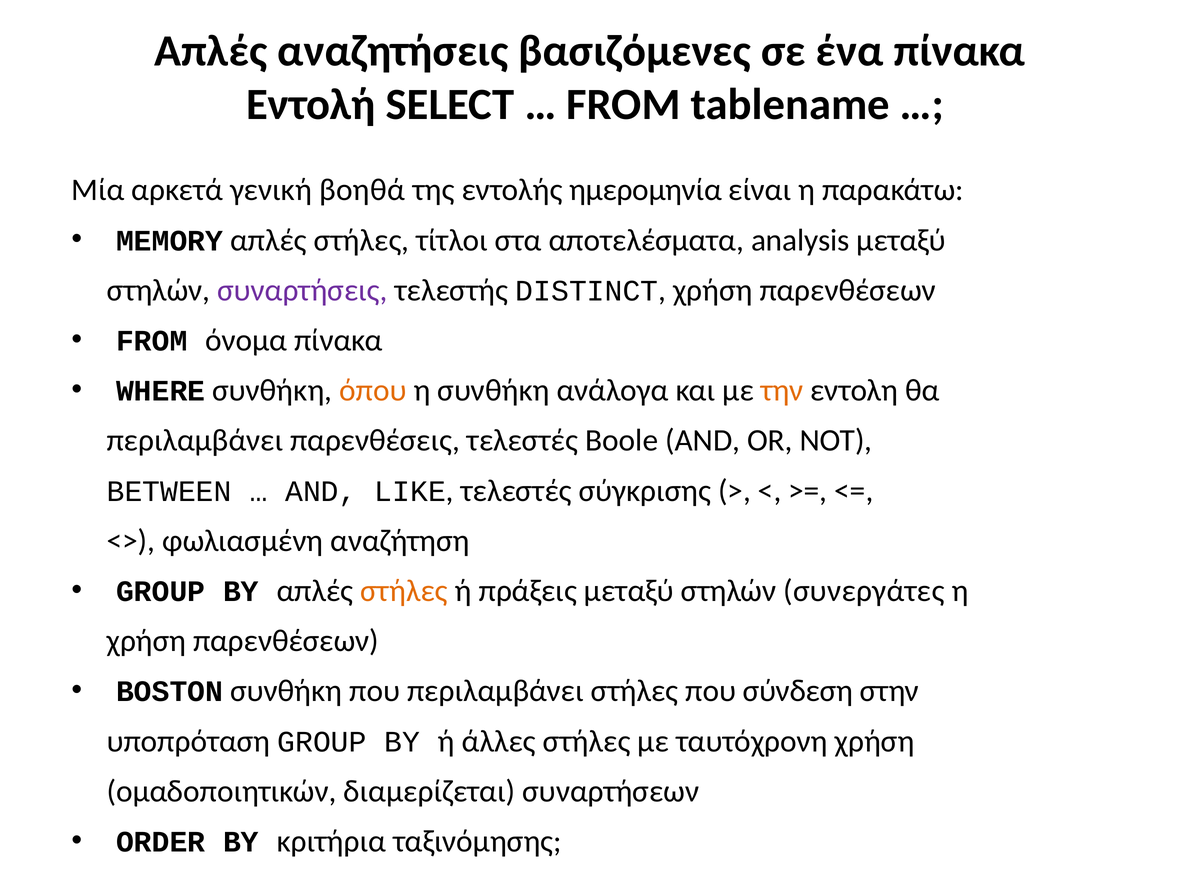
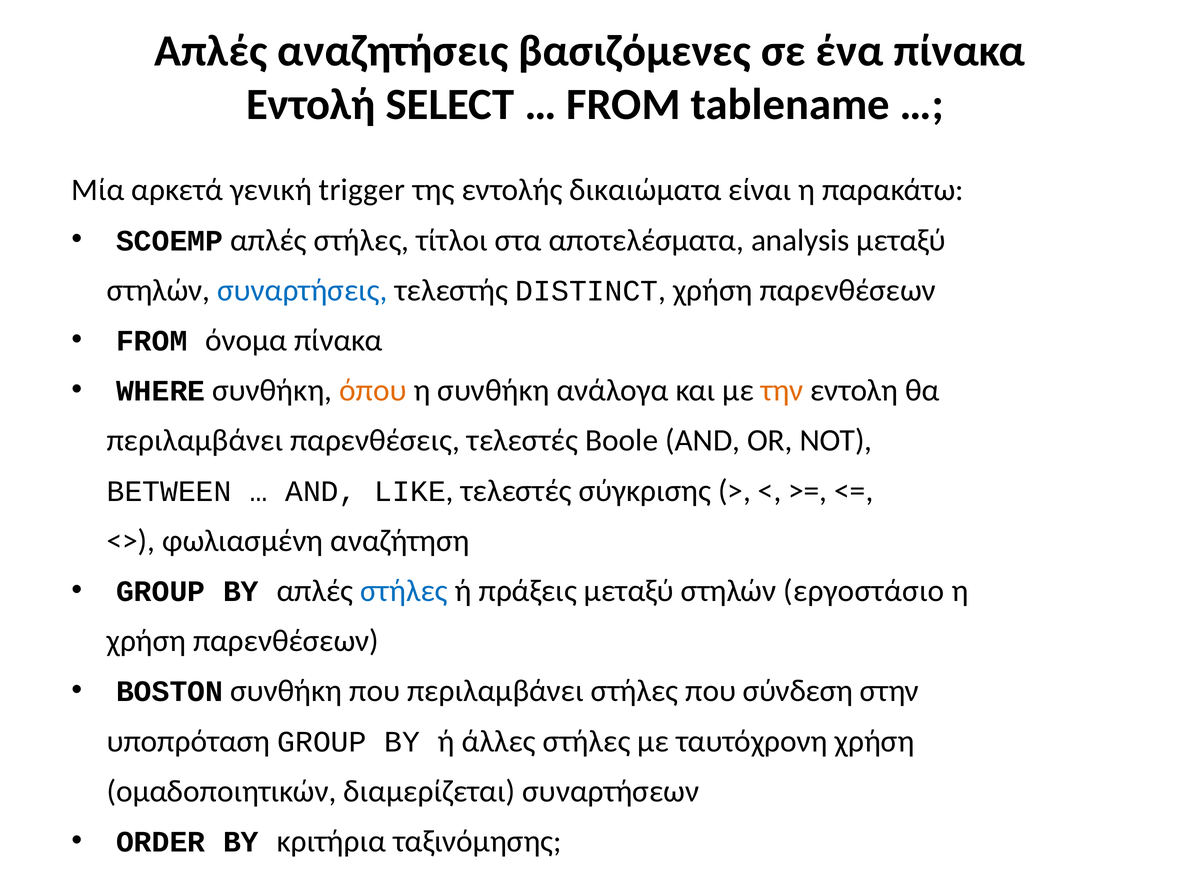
βοηθά: βοηθά -> trigger
ημερομηνία: ημερομηνία -> δικαιώματα
MEMORY: MEMORY -> SCOEMP
συναρτήσεις colour: purple -> blue
στήλες at (404, 591) colour: orange -> blue
συνεργάτες: συνεργάτες -> εργοστάσιο
